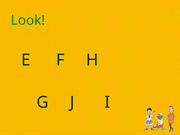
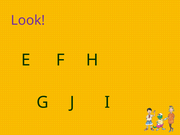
Look colour: green -> purple
